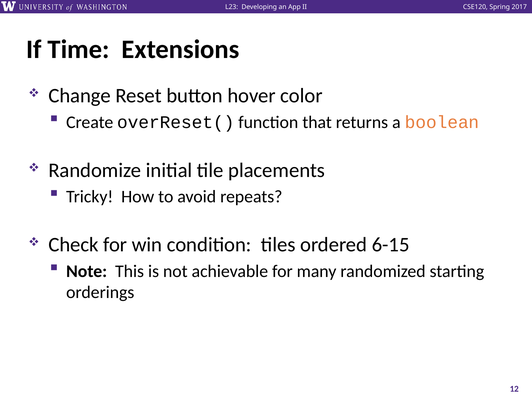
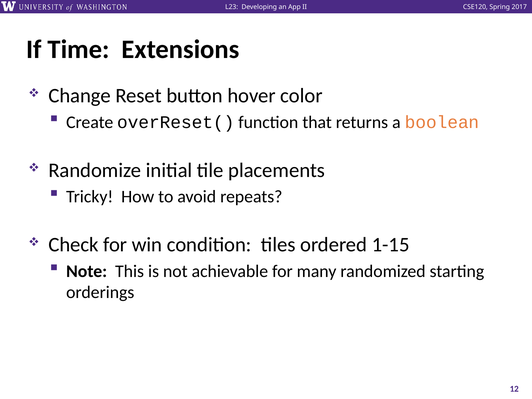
6-15: 6-15 -> 1-15
